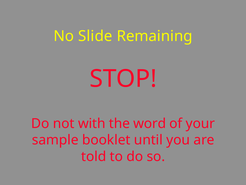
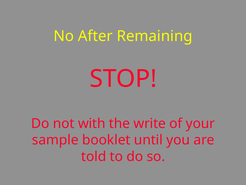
Slide: Slide -> After
word: word -> write
